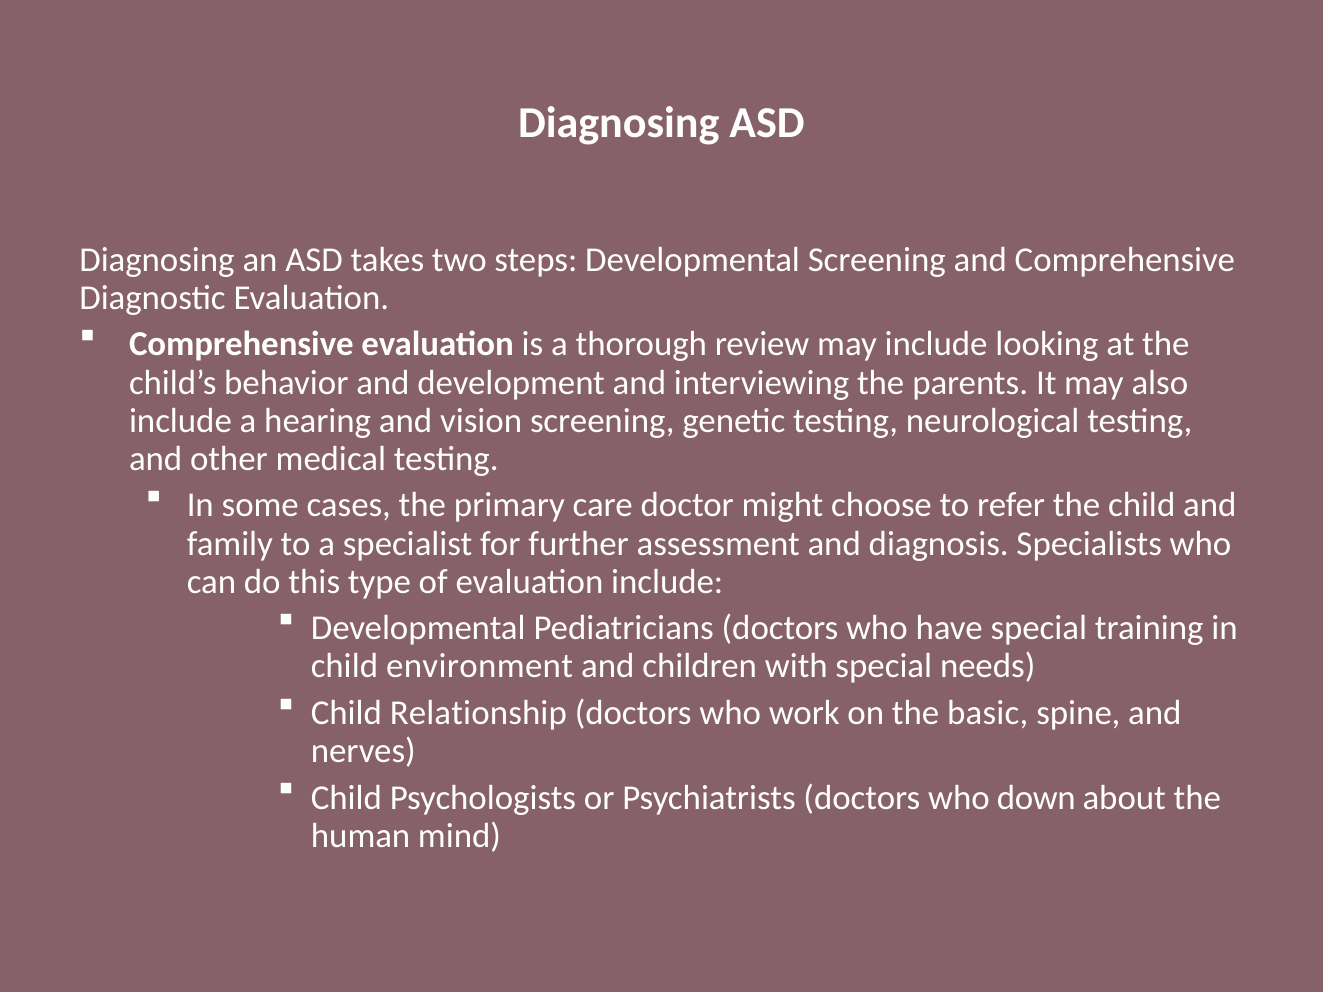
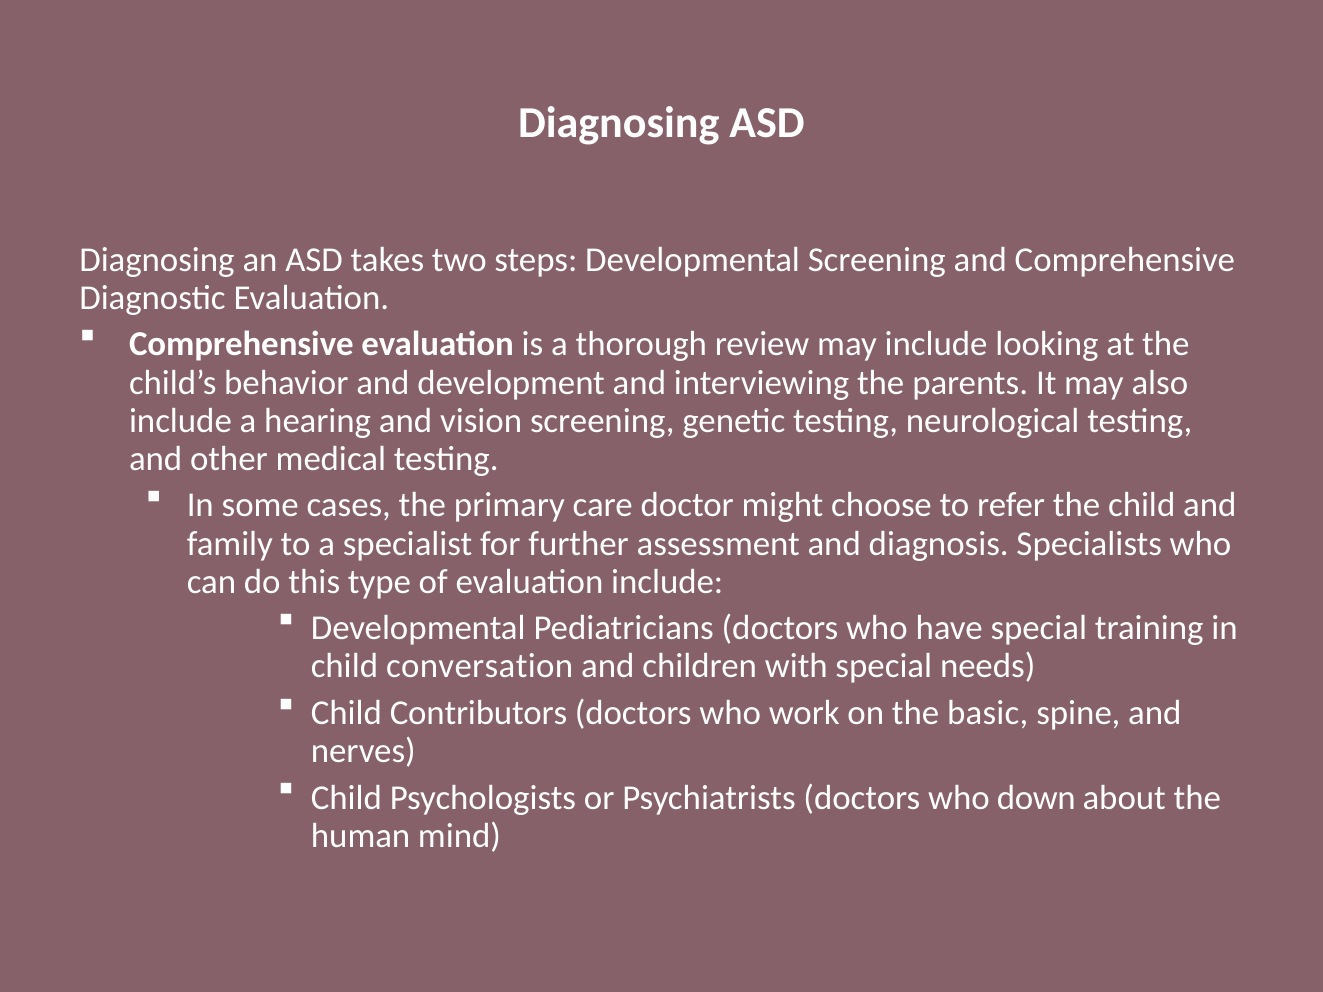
environment: environment -> conversation
Relationship: Relationship -> Contributors
